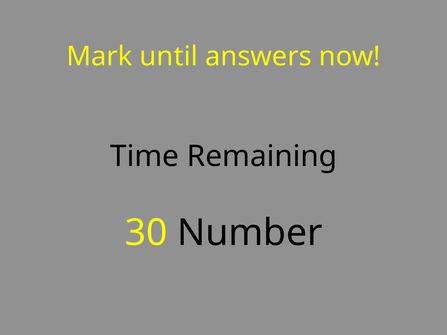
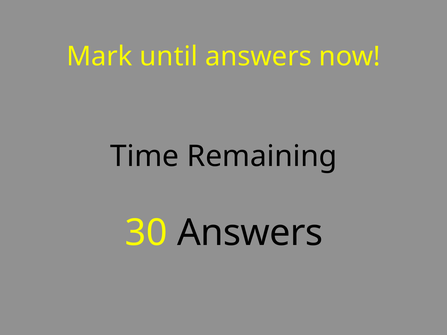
30 Number: Number -> Answers
